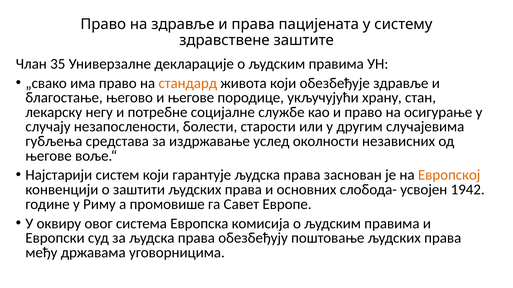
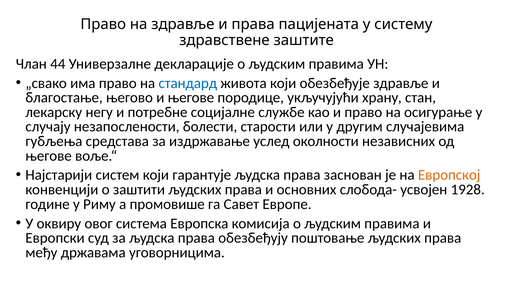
35: 35 -> 44
стандард colour: orange -> blue
1942: 1942 -> 1928
